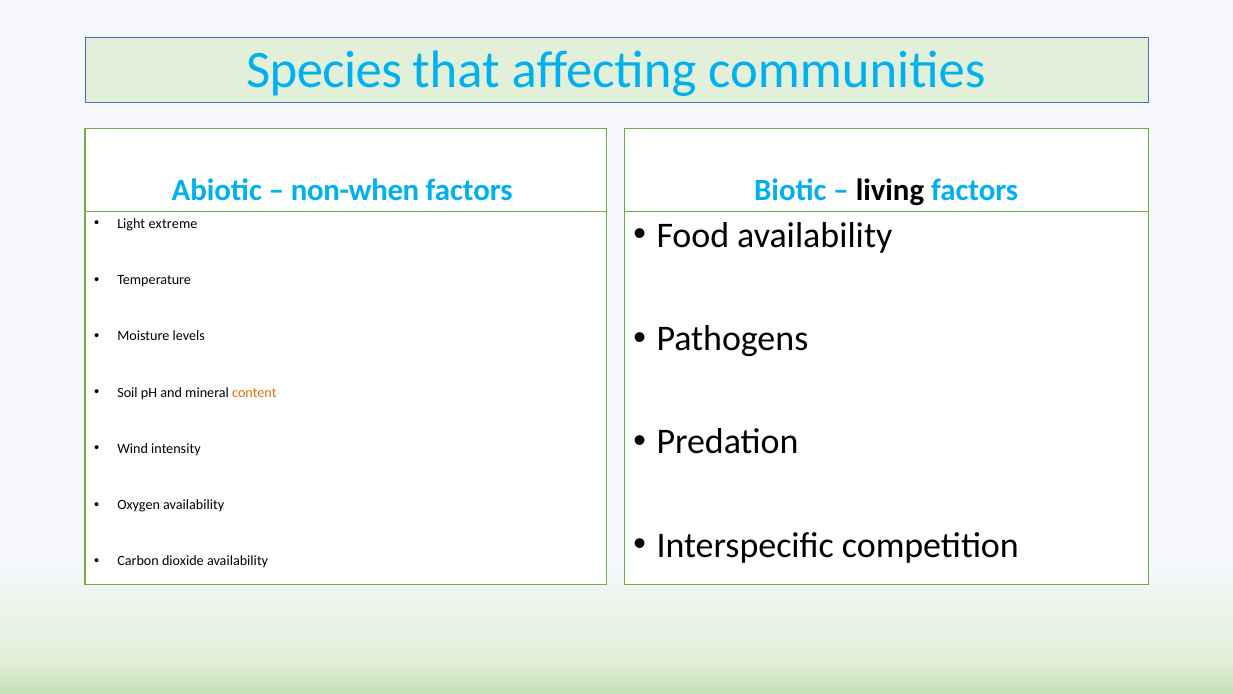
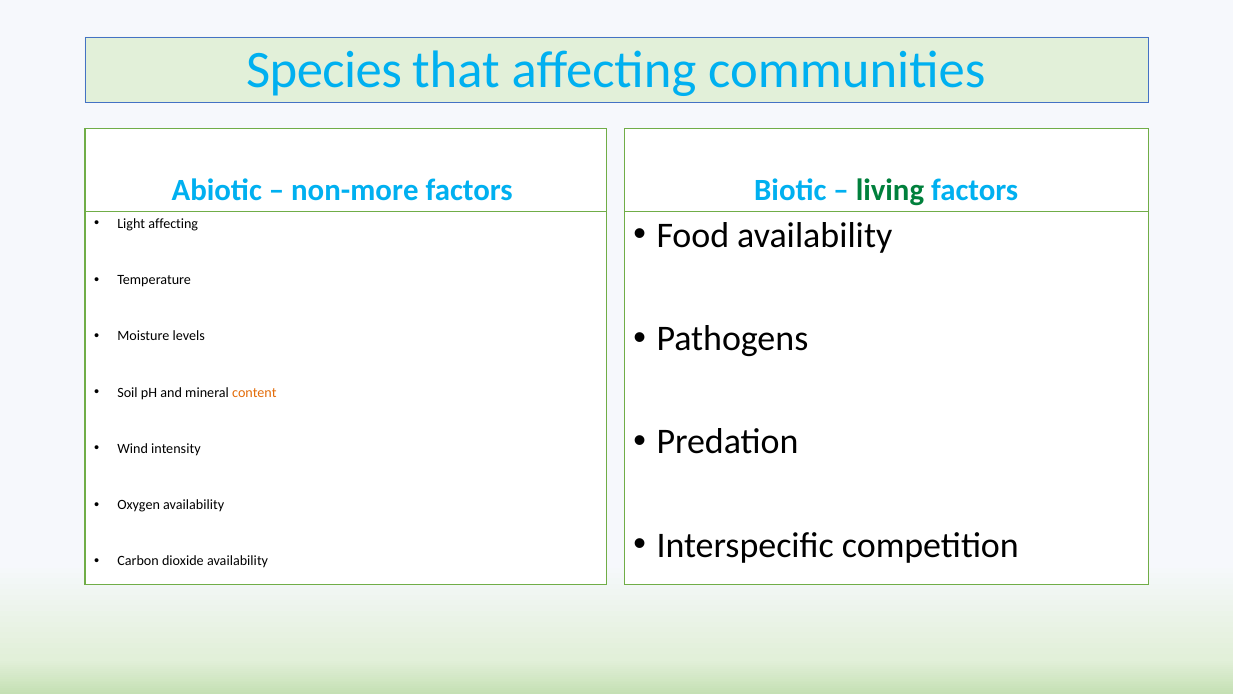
non-when: non-when -> non-more
living colour: black -> green
Light extreme: extreme -> affecting
